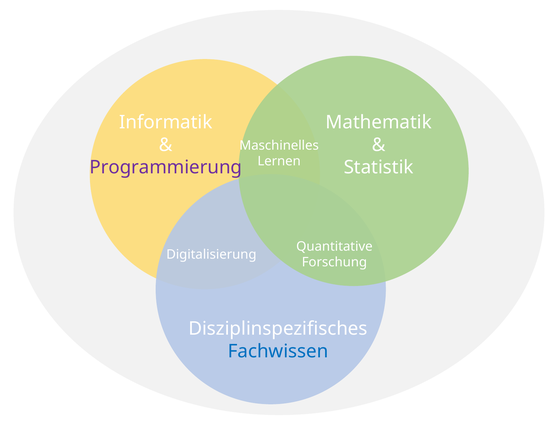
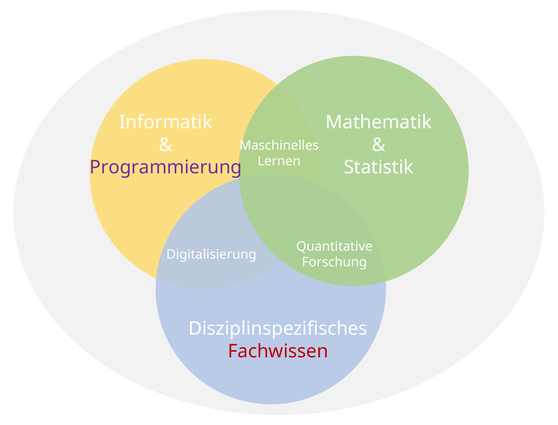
Fachwissen colour: blue -> red
